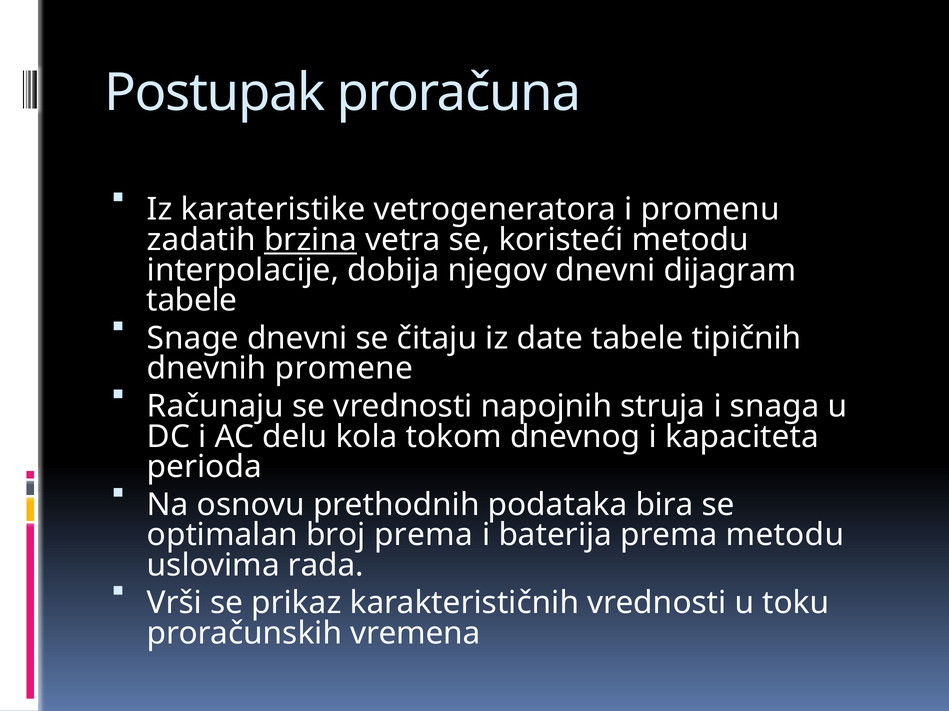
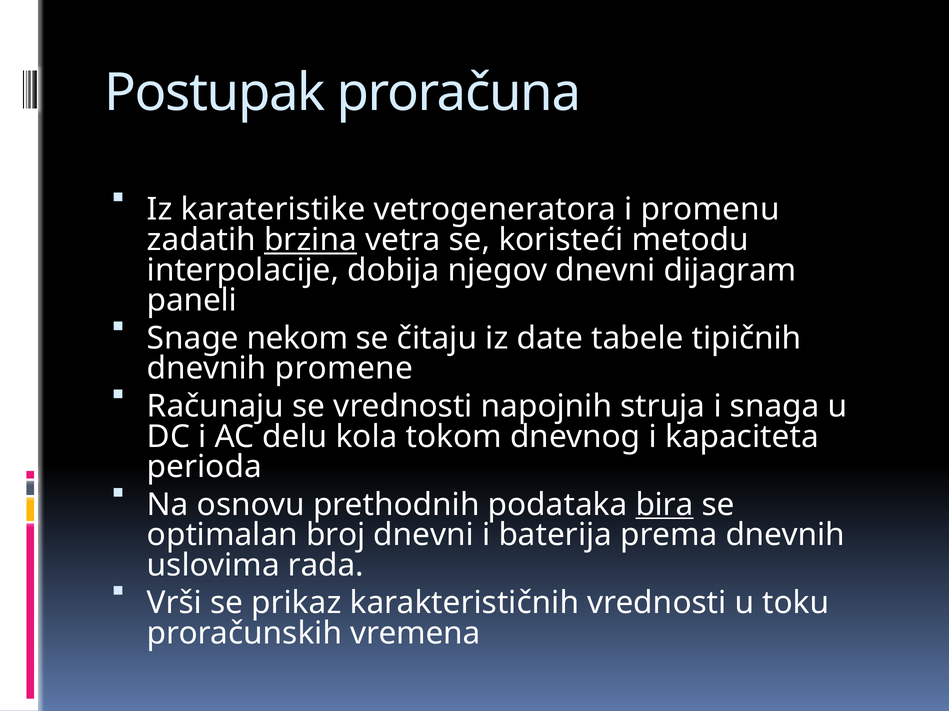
tabele at (192, 301): tabele -> paneli
Snage dnevni: dnevni -> nekom
bira underline: none -> present
broj prema: prema -> dnevni
prema metodu: metodu -> dnevnih
